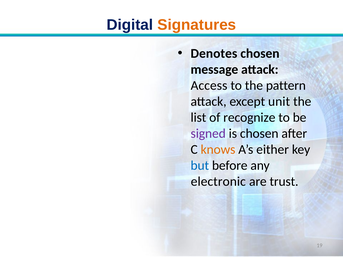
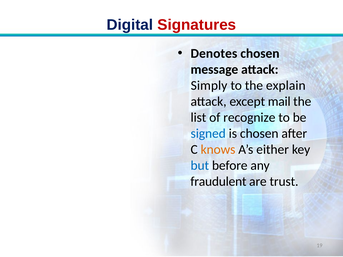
Signatures colour: orange -> red
Access: Access -> Simply
pattern: pattern -> explain
unit: unit -> mail
signed colour: purple -> blue
electronic: electronic -> fraudulent
